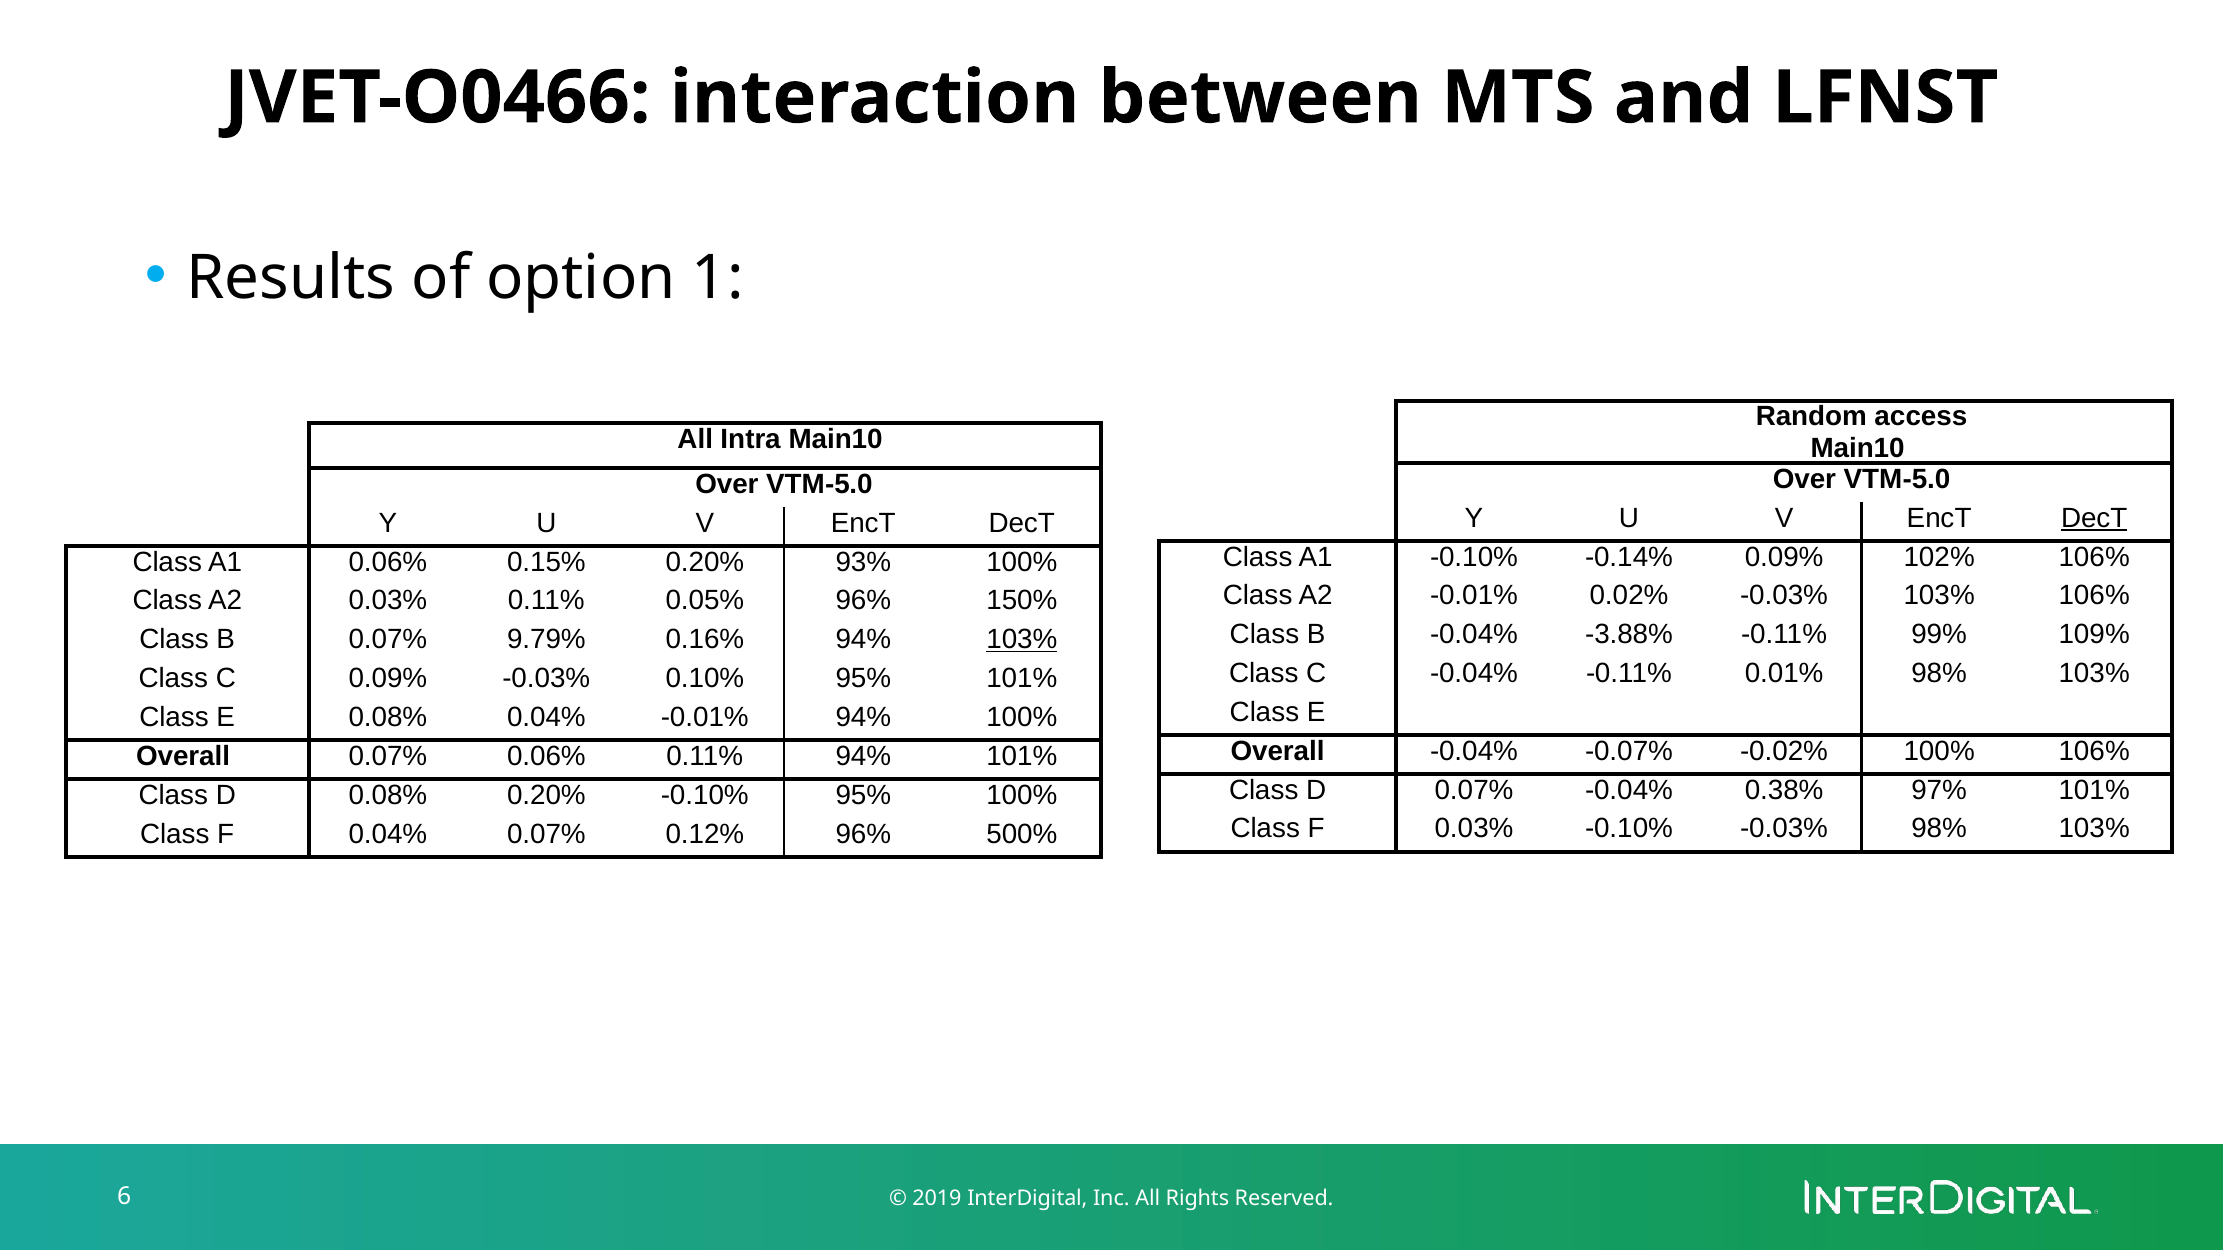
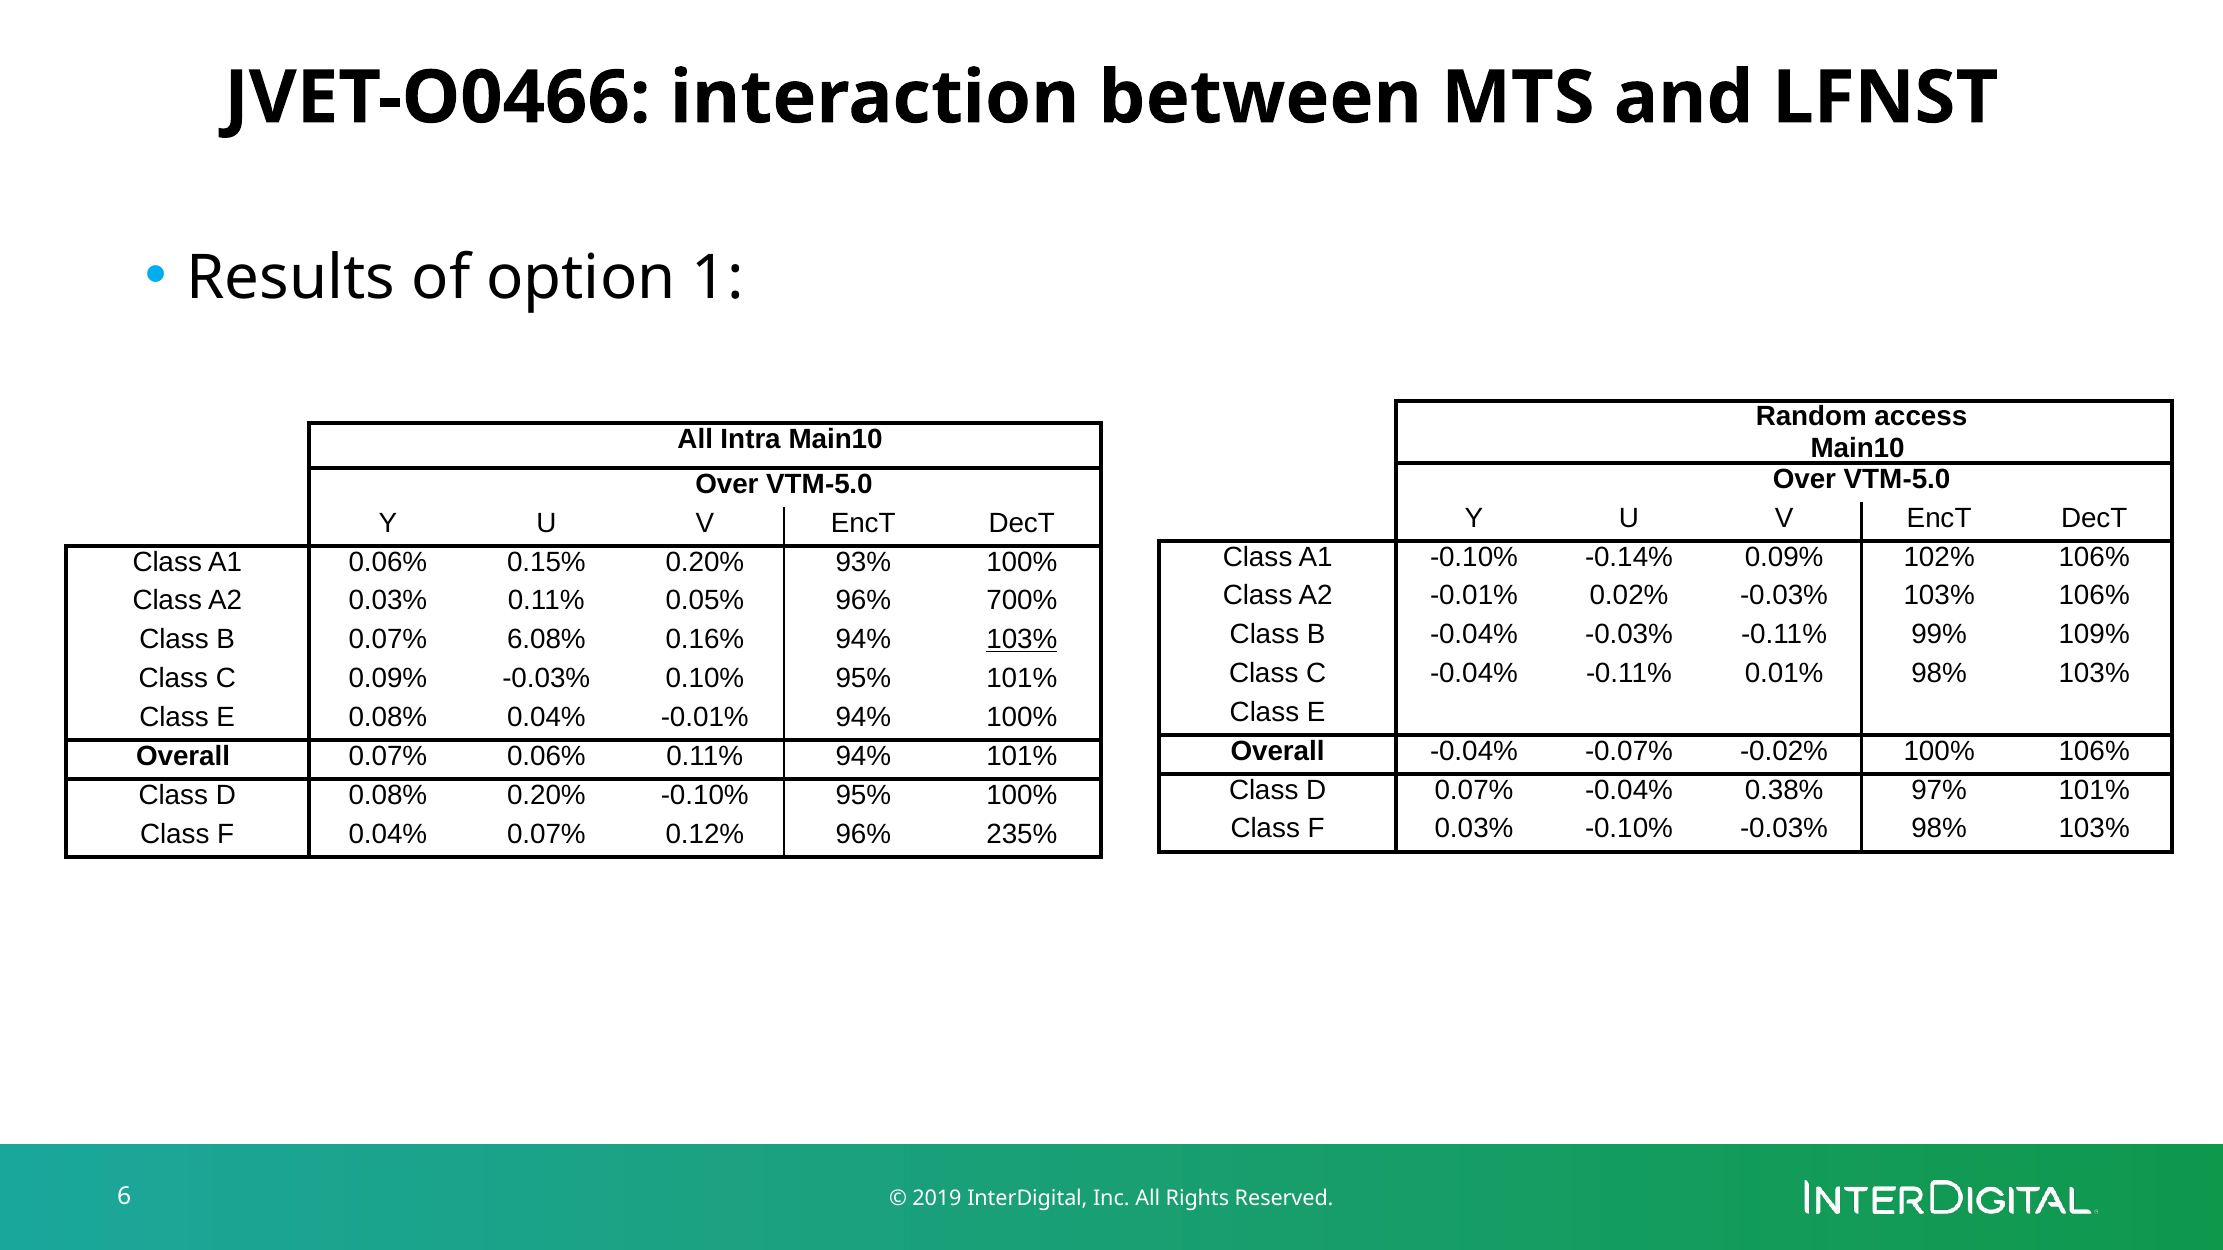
DecT at (2094, 518) underline: present -> none
150%: 150% -> 700%
-0.04% -3.88%: -3.88% -> -0.03%
9.79%: 9.79% -> 6.08%
500%: 500% -> 235%
